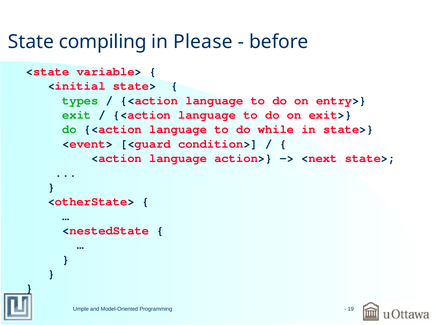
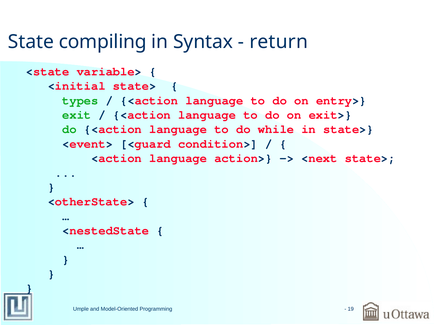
Please: Please -> Syntax
before: before -> return
